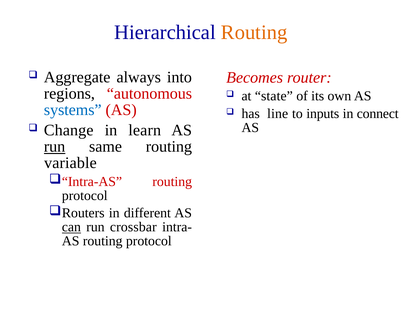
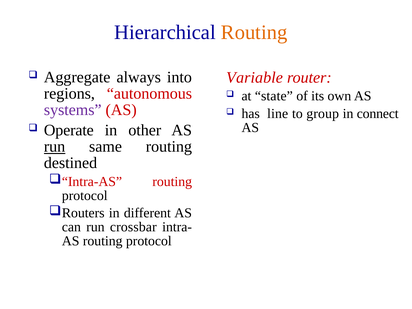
Becomes: Becomes -> Variable
systems colour: blue -> purple
inputs: inputs -> group
Change: Change -> Operate
learn: learn -> other
variable: variable -> destined
can underline: present -> none
